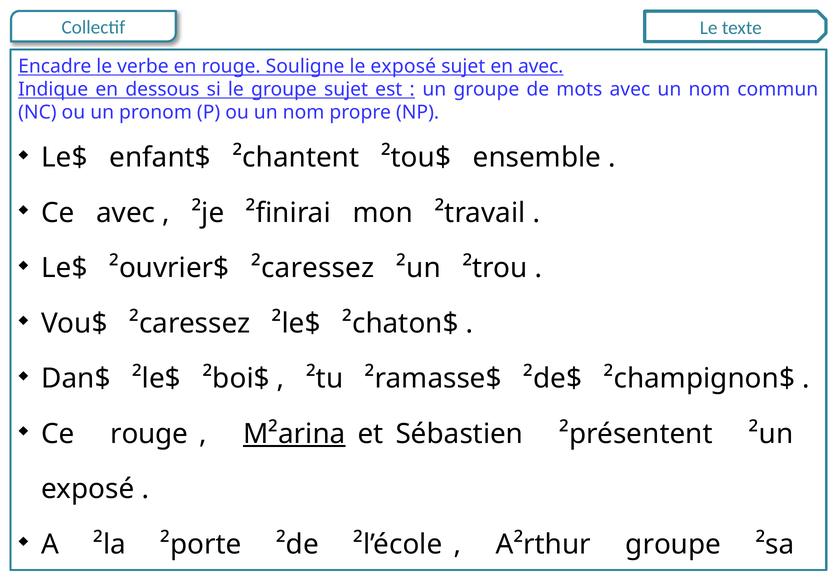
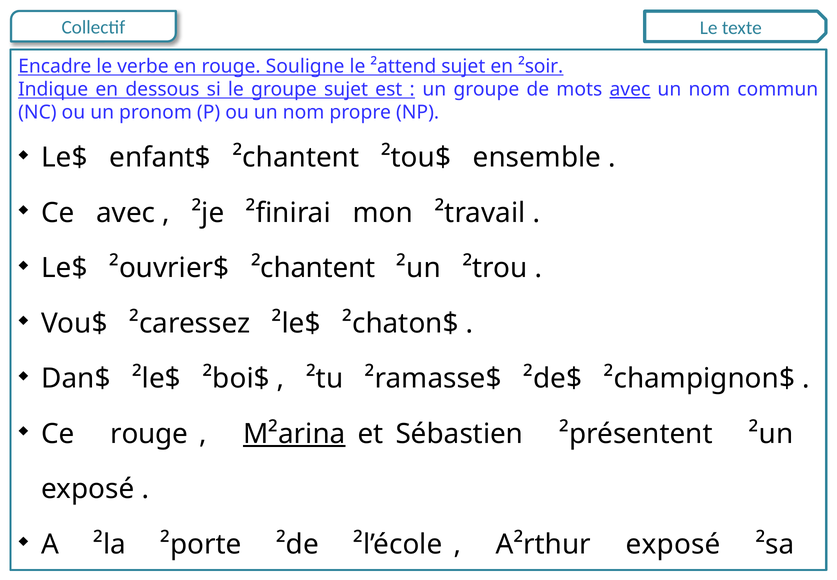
le exposé: exposé -> ²attend
en avec: avec -> ²soir
avec at (630, 89) underline: none -> present
²ouvrier$ ²caressez: ²caressez -> ²chantent
A²rthur groupe: groupe -> exposé
